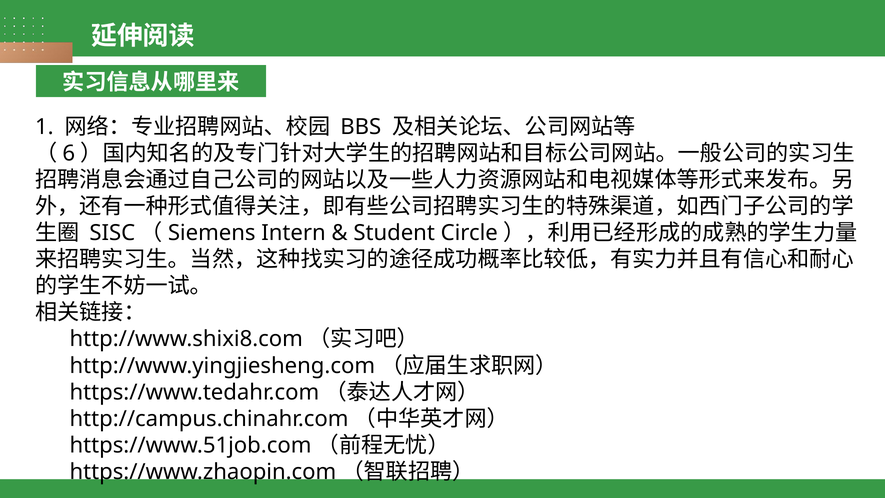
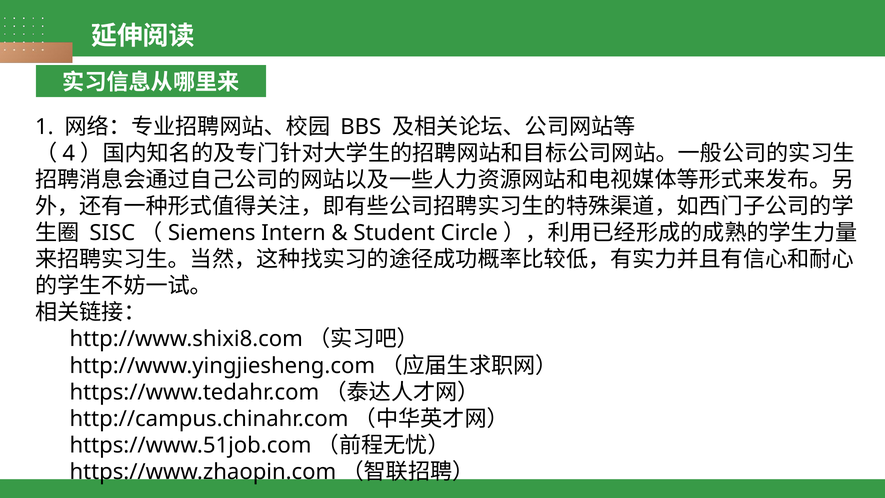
6: 6 -> 4
